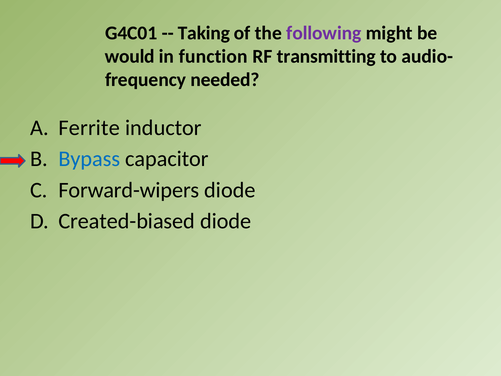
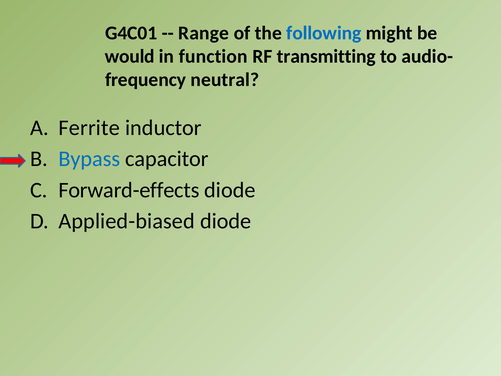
Taking: Taking -> Range
following colour: purple -> blue
needed: needed -> neutral
Forward-wipers: Forward-wipers -> Forward-effects
Created-biased: Created-biased -> Applied-biased
